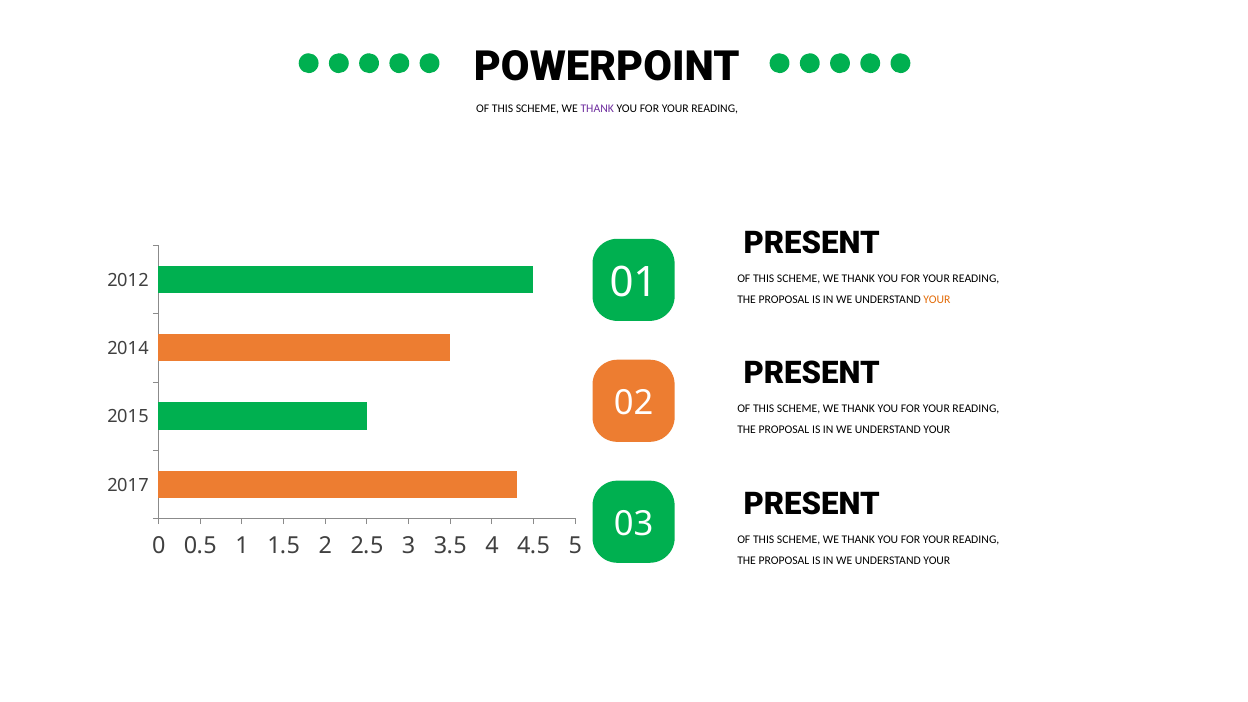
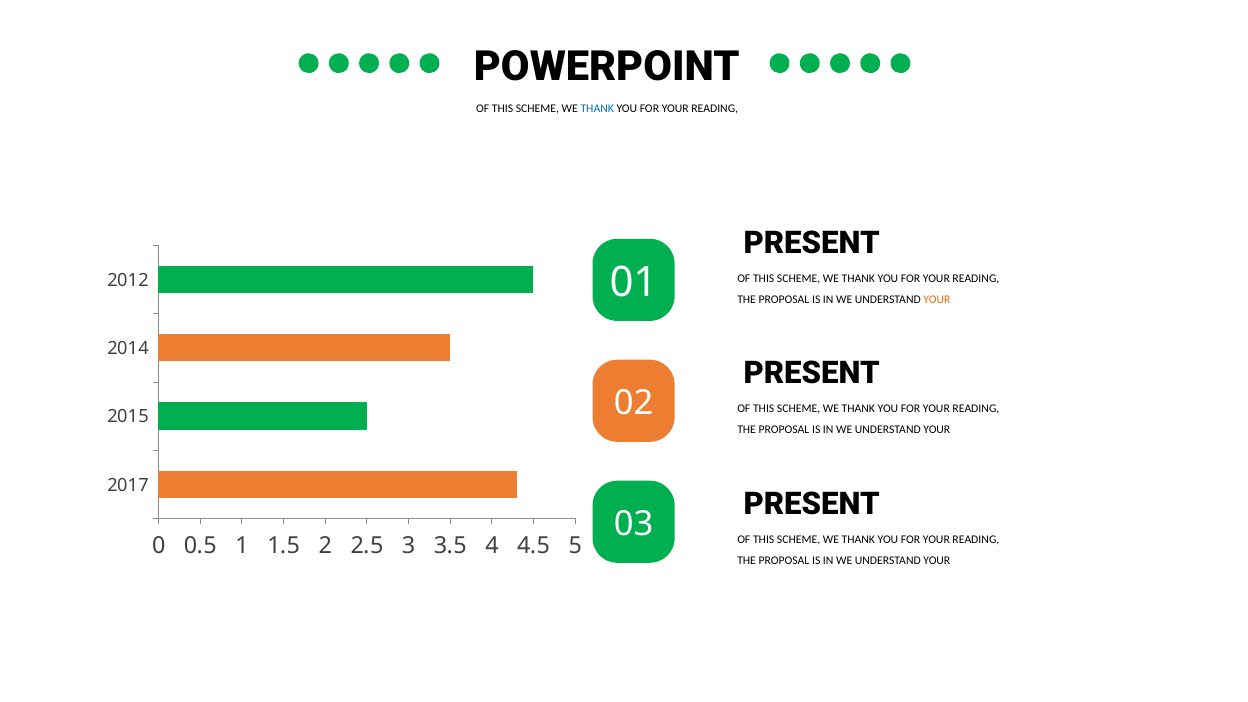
THANK at (597, 109) colour: purple -> blue
